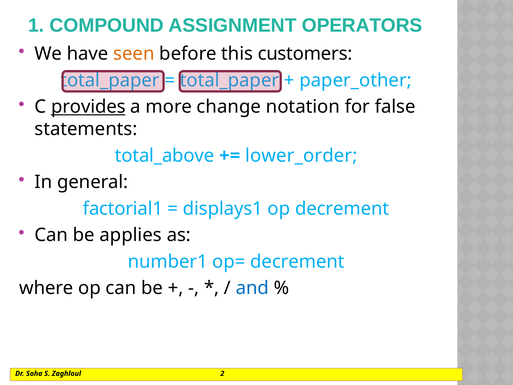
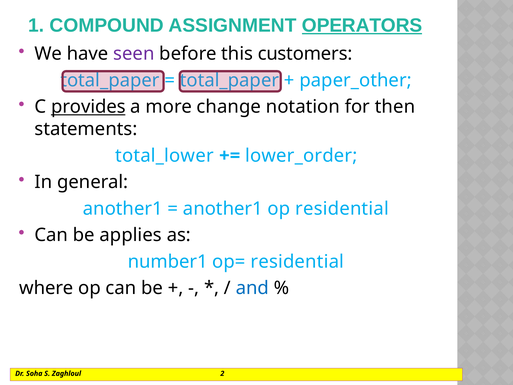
OPERATORS underline: none -> present
seen colour: orange -> purple
false: false -> then
total_above: total_above -> total_lower
factorial1 at (123, 208): factorial1 -> another1
displays1 at (223, 208): displays1 -> another1
op decrement: decrement -> residential
op= decrement: decrement -> residential
